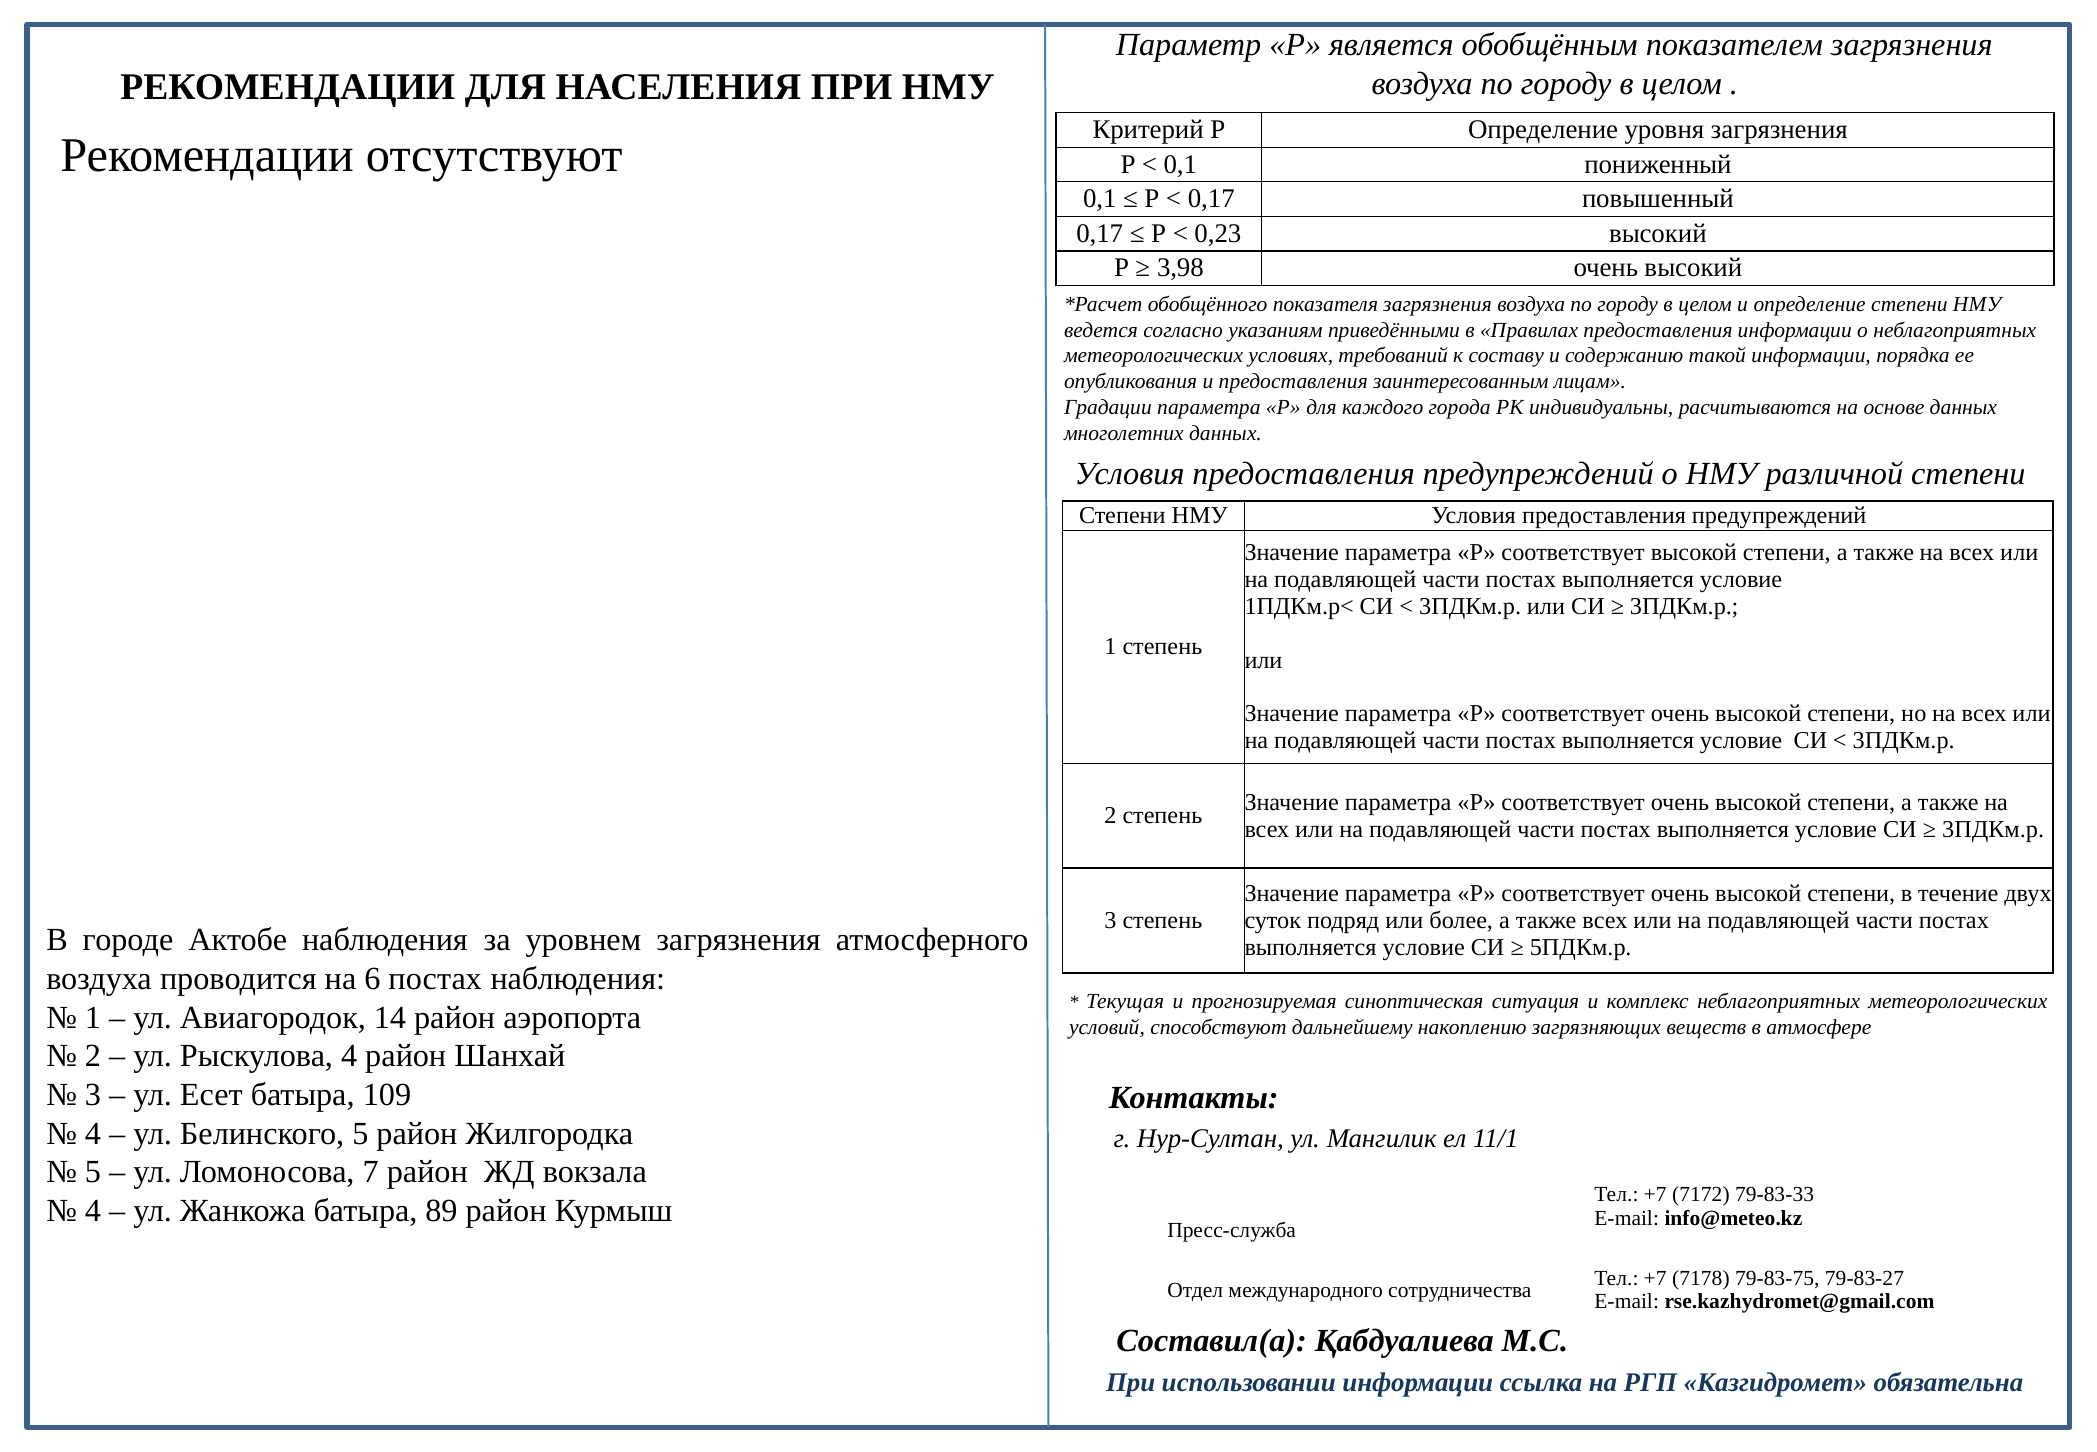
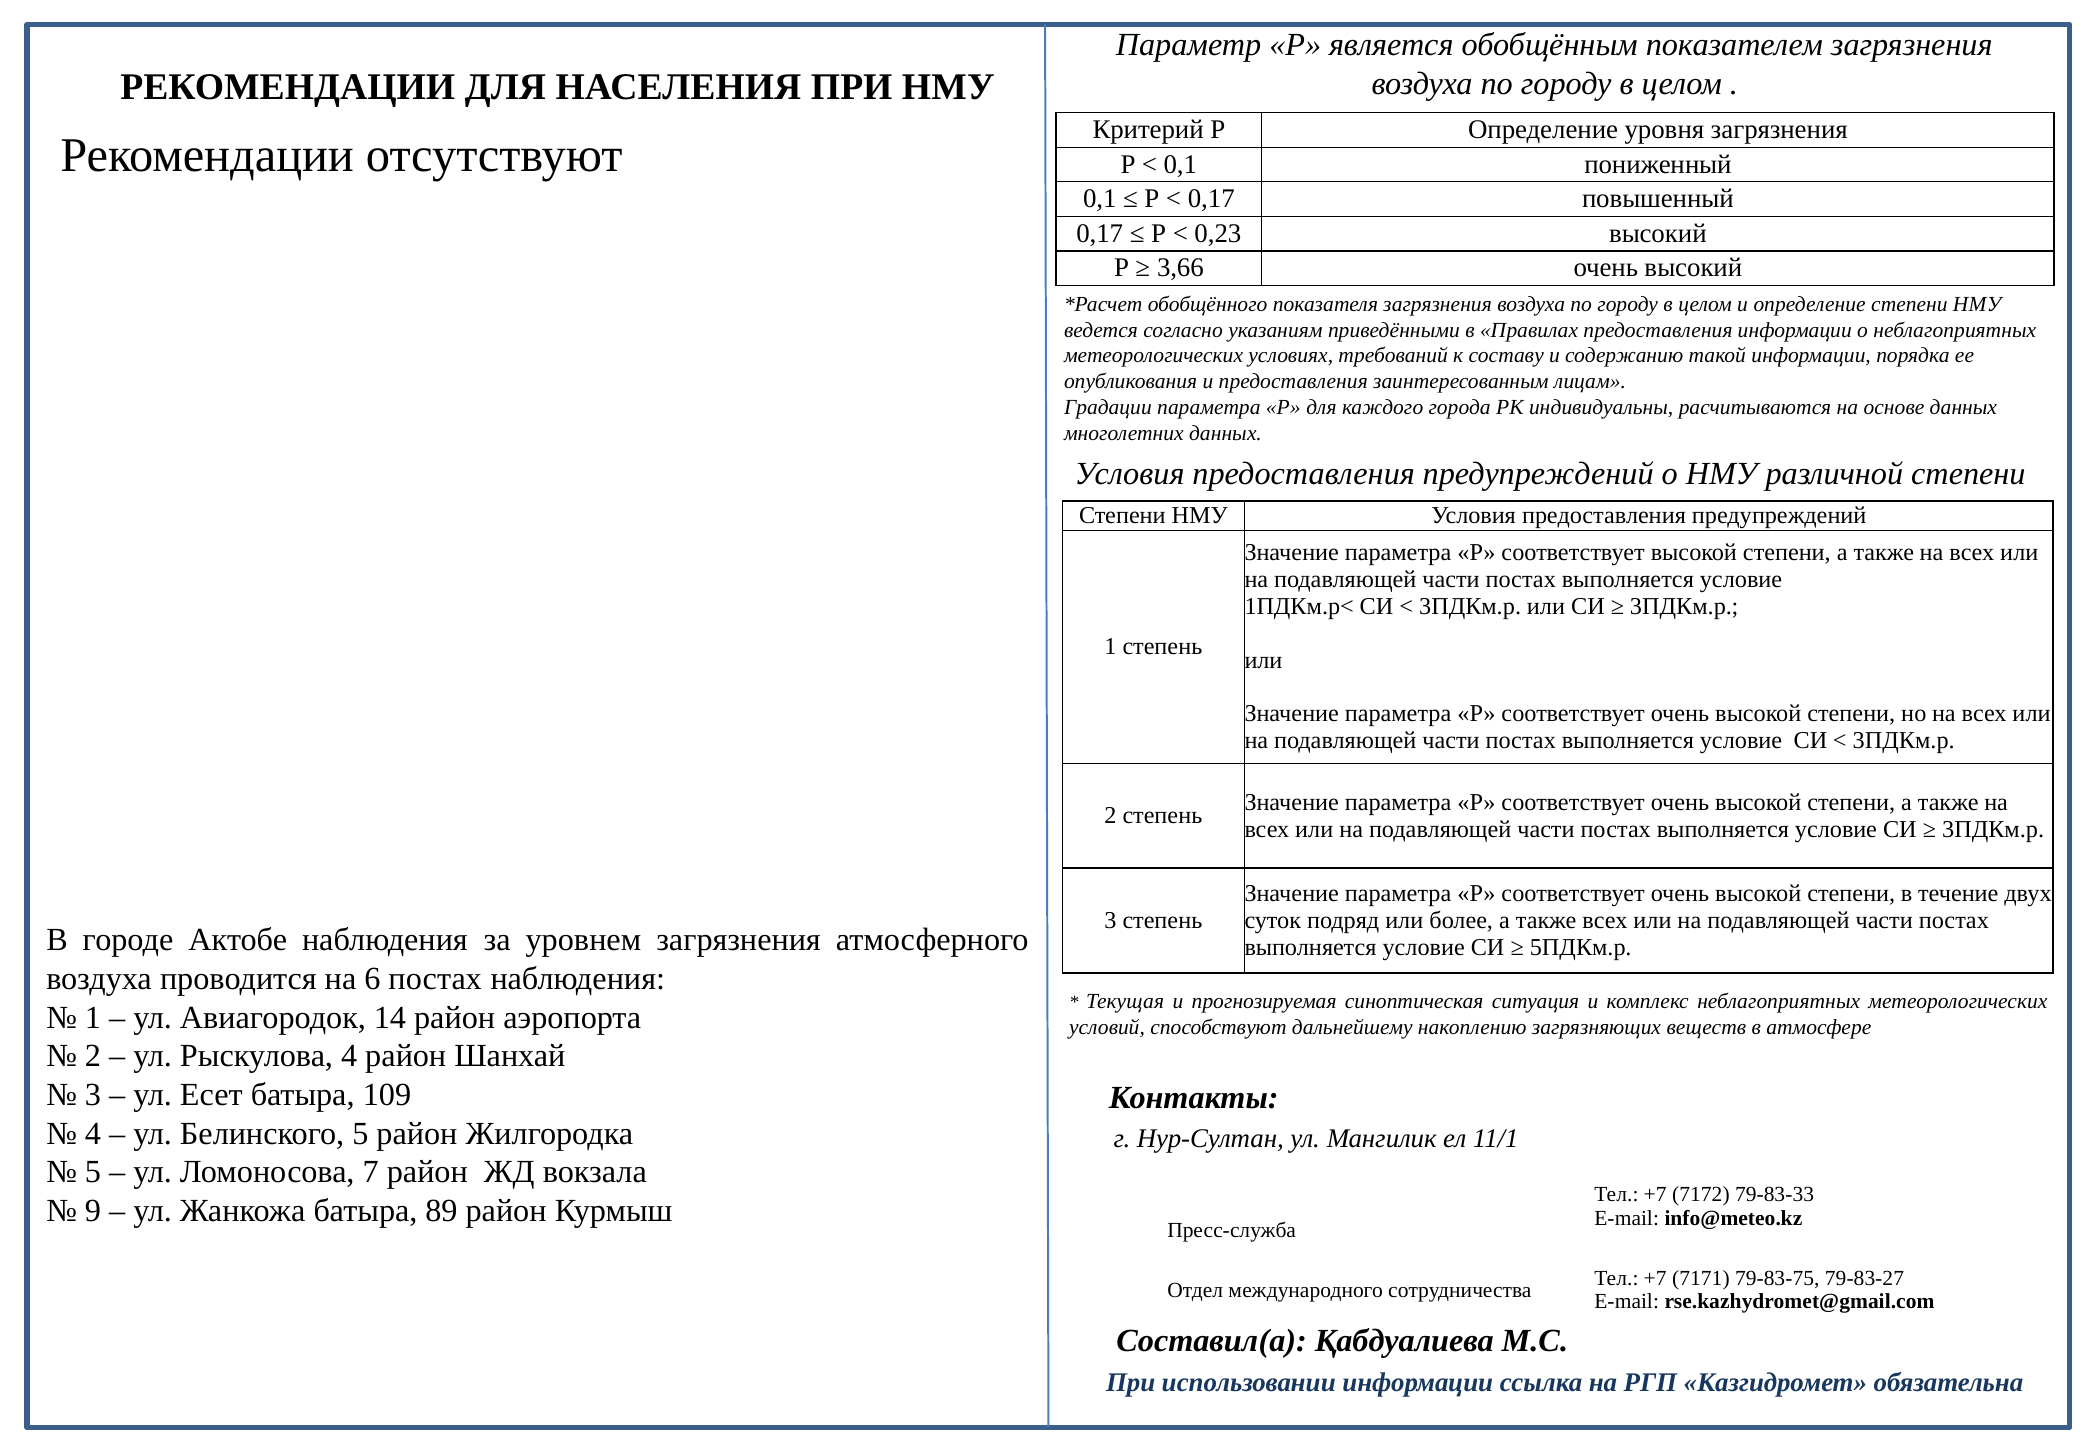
3,98: 3,98 -> 3,66
4 at (93, 1211): 4 -> 9
7178: 7178 -> 7171
